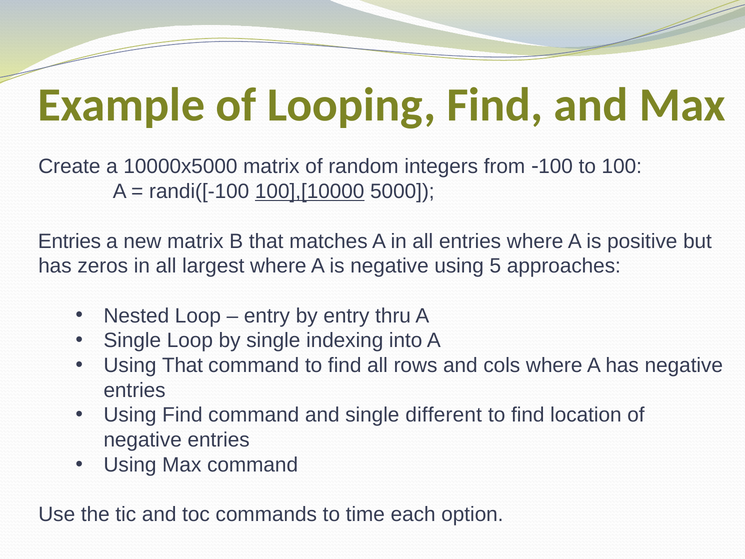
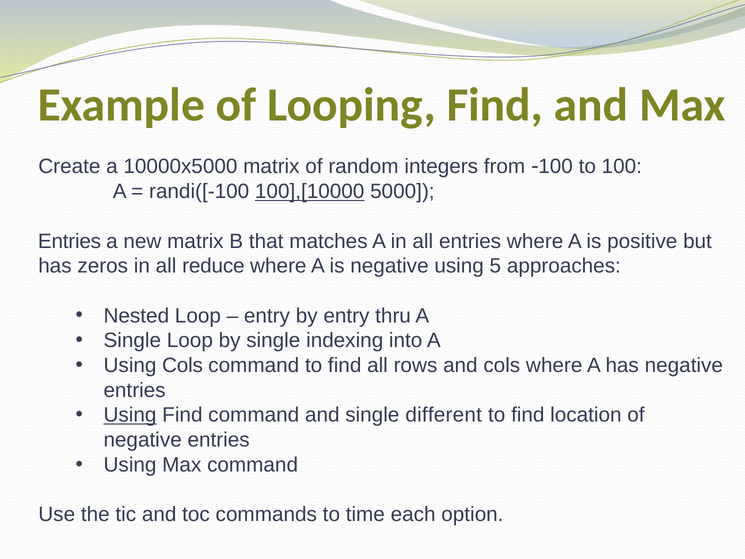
largest: largest -> reduce
Using That: That -> Cols
Using at (130, 415) underline: none -> present
